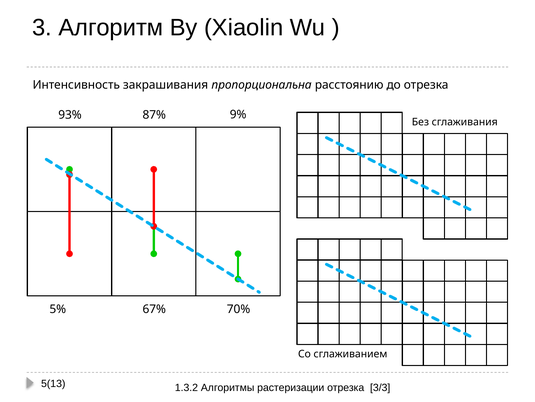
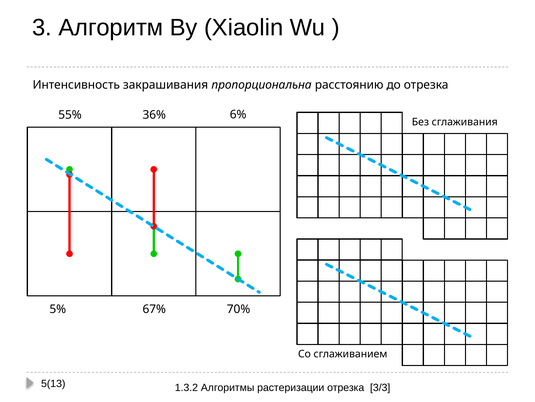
9%: 9% -> 6%
93%: 93% -> 55%
87%: 87% -> 36%
